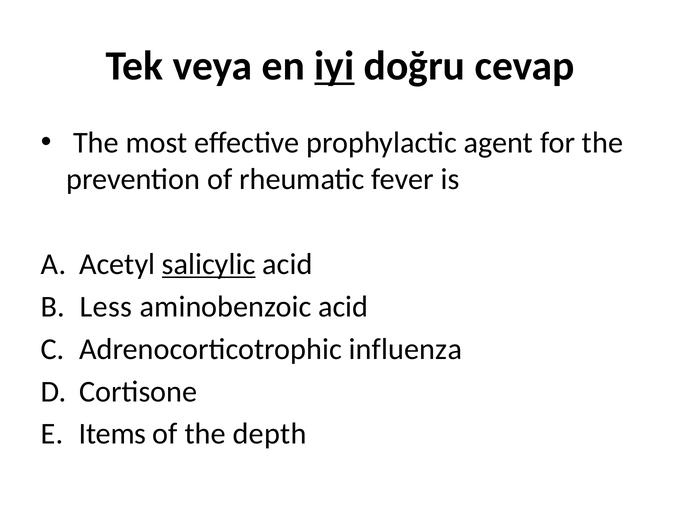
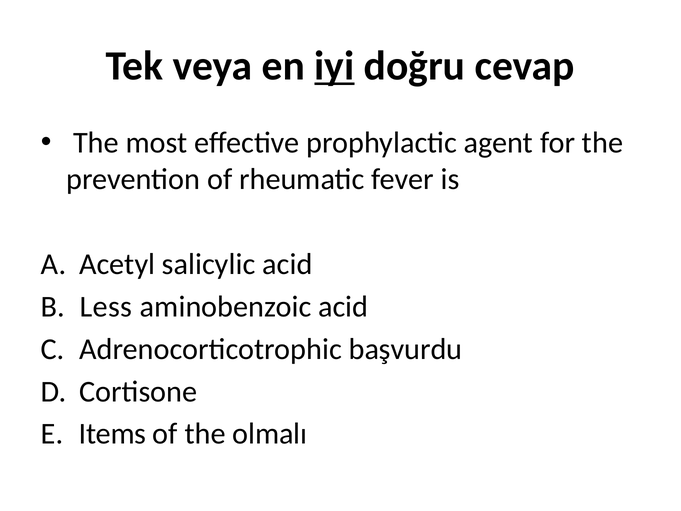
salicylic underline: present -> none
influenza: influenza -> başvurdu
depth: depth -> olmalı
